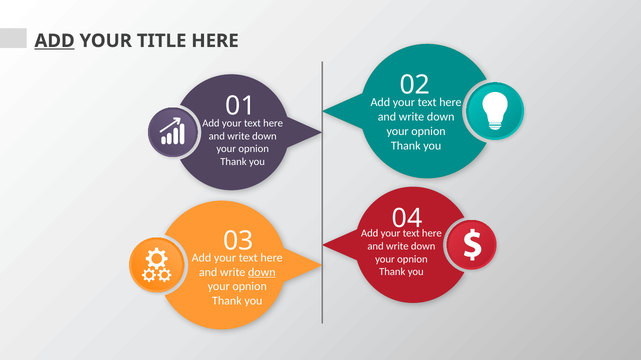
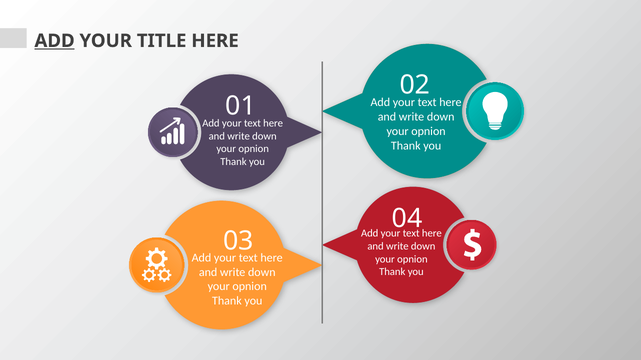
down at (262, 273) underline: present -> none
